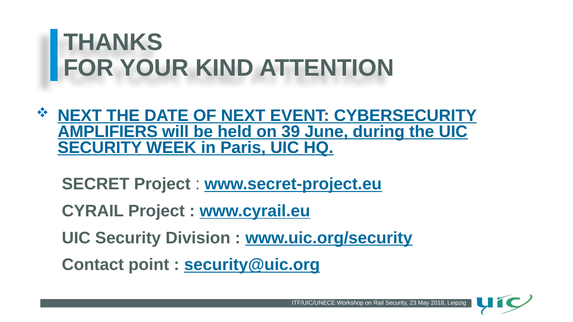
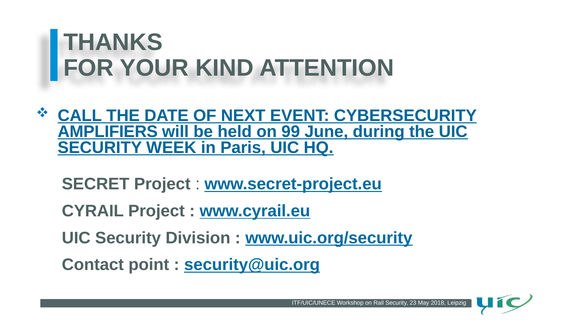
NEXT at (80, 116): NEXT -> CALL
39: 39 -> 99
